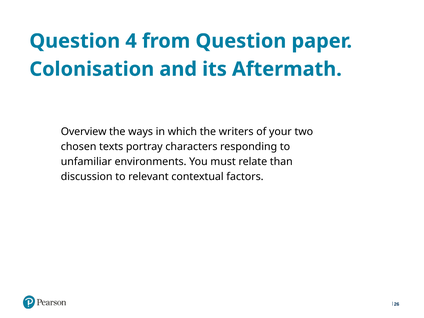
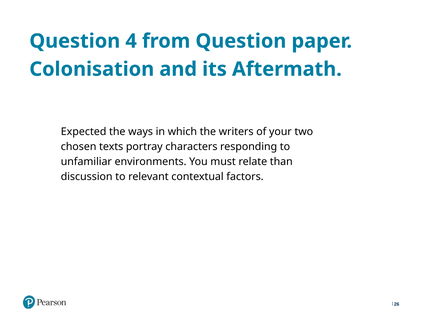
Overview: Overview -> Expected
